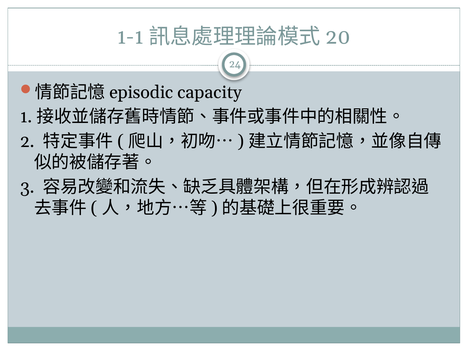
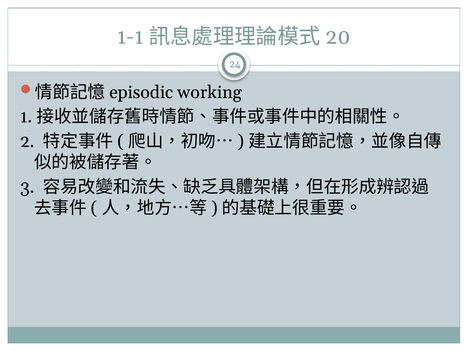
capacity: capacity -> working
